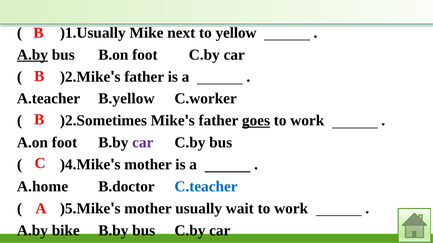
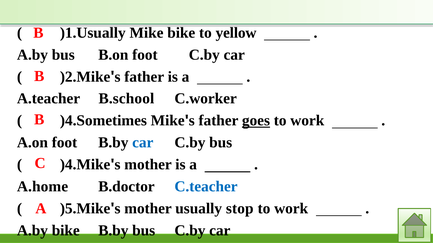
Mike next: next -> bike
A.by at (32, 55) underline: present -> none
B.yellow: B.yellow -> B.school
)2.Sometimes: )2.Sometimes -> )4.Sometimes
car at (143, 143) colour: purple -> blue
wait: wait -> stop
